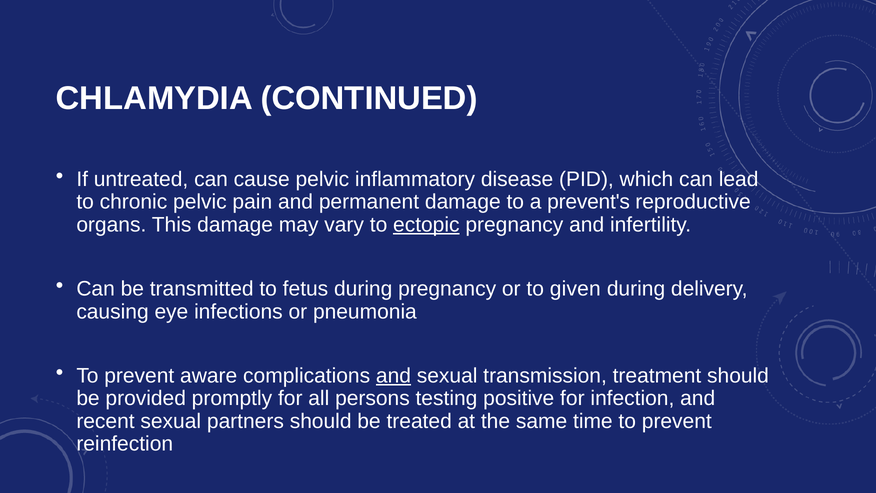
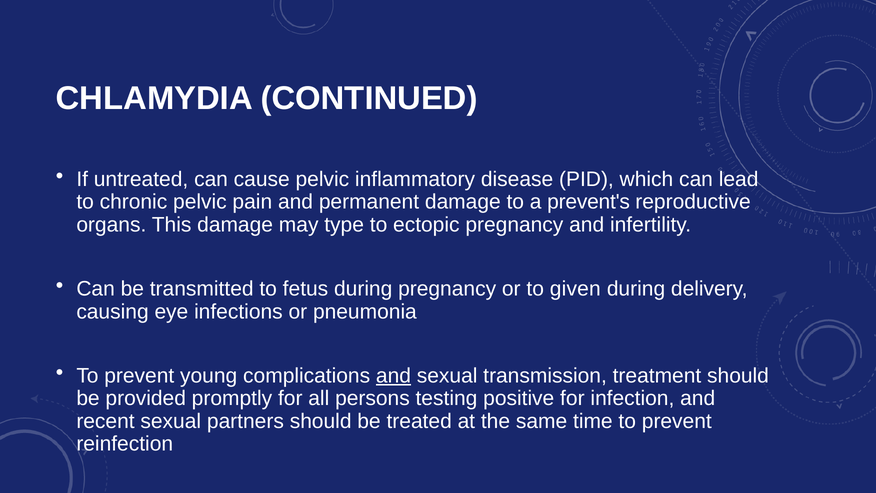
vary: vary -> type
ectopic underline: present -> none
aware: aware -> young
